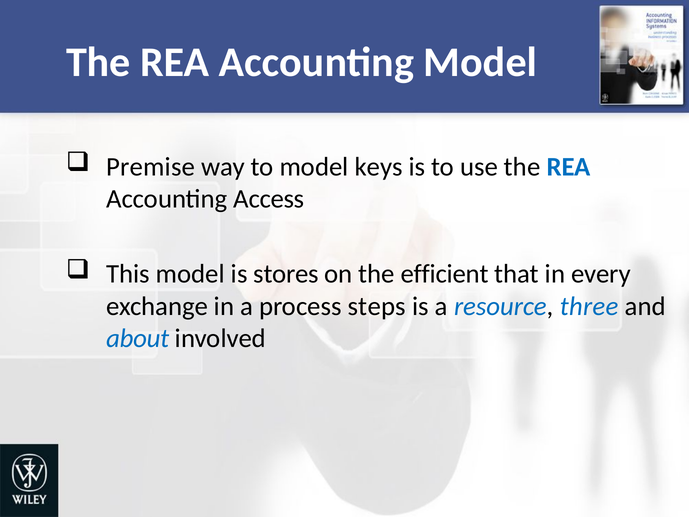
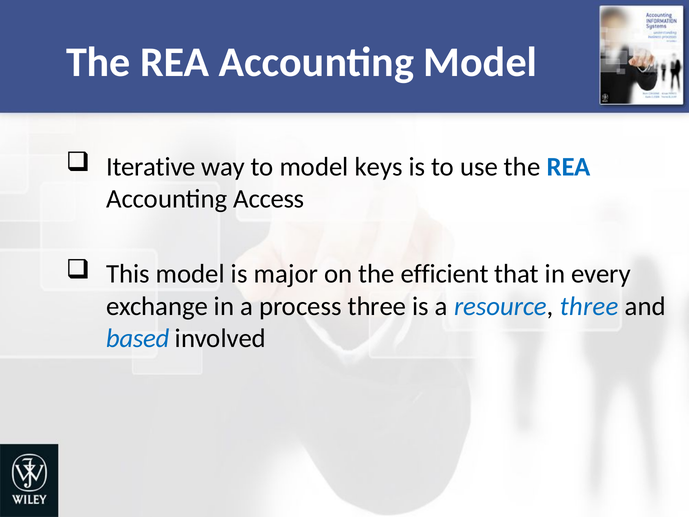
Premise: Premise -> Iterative
stores: stores -> major
process steps: steps -> three
about: about -> based
